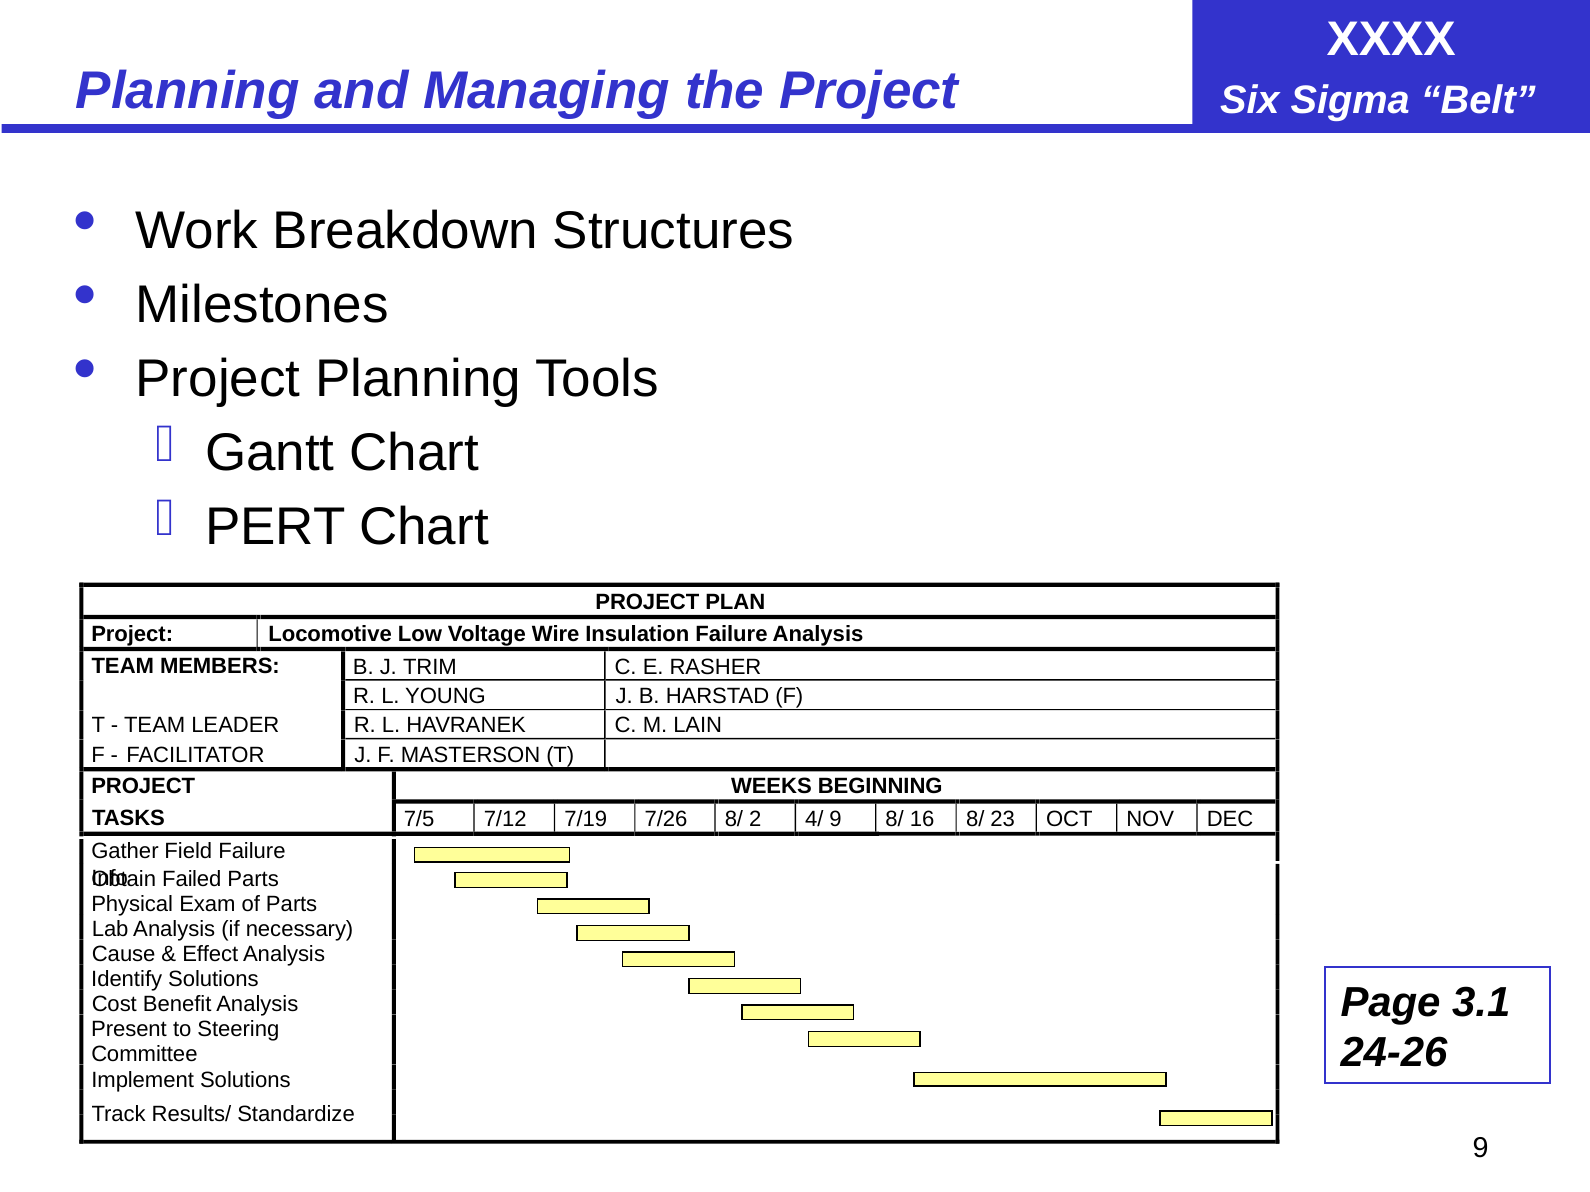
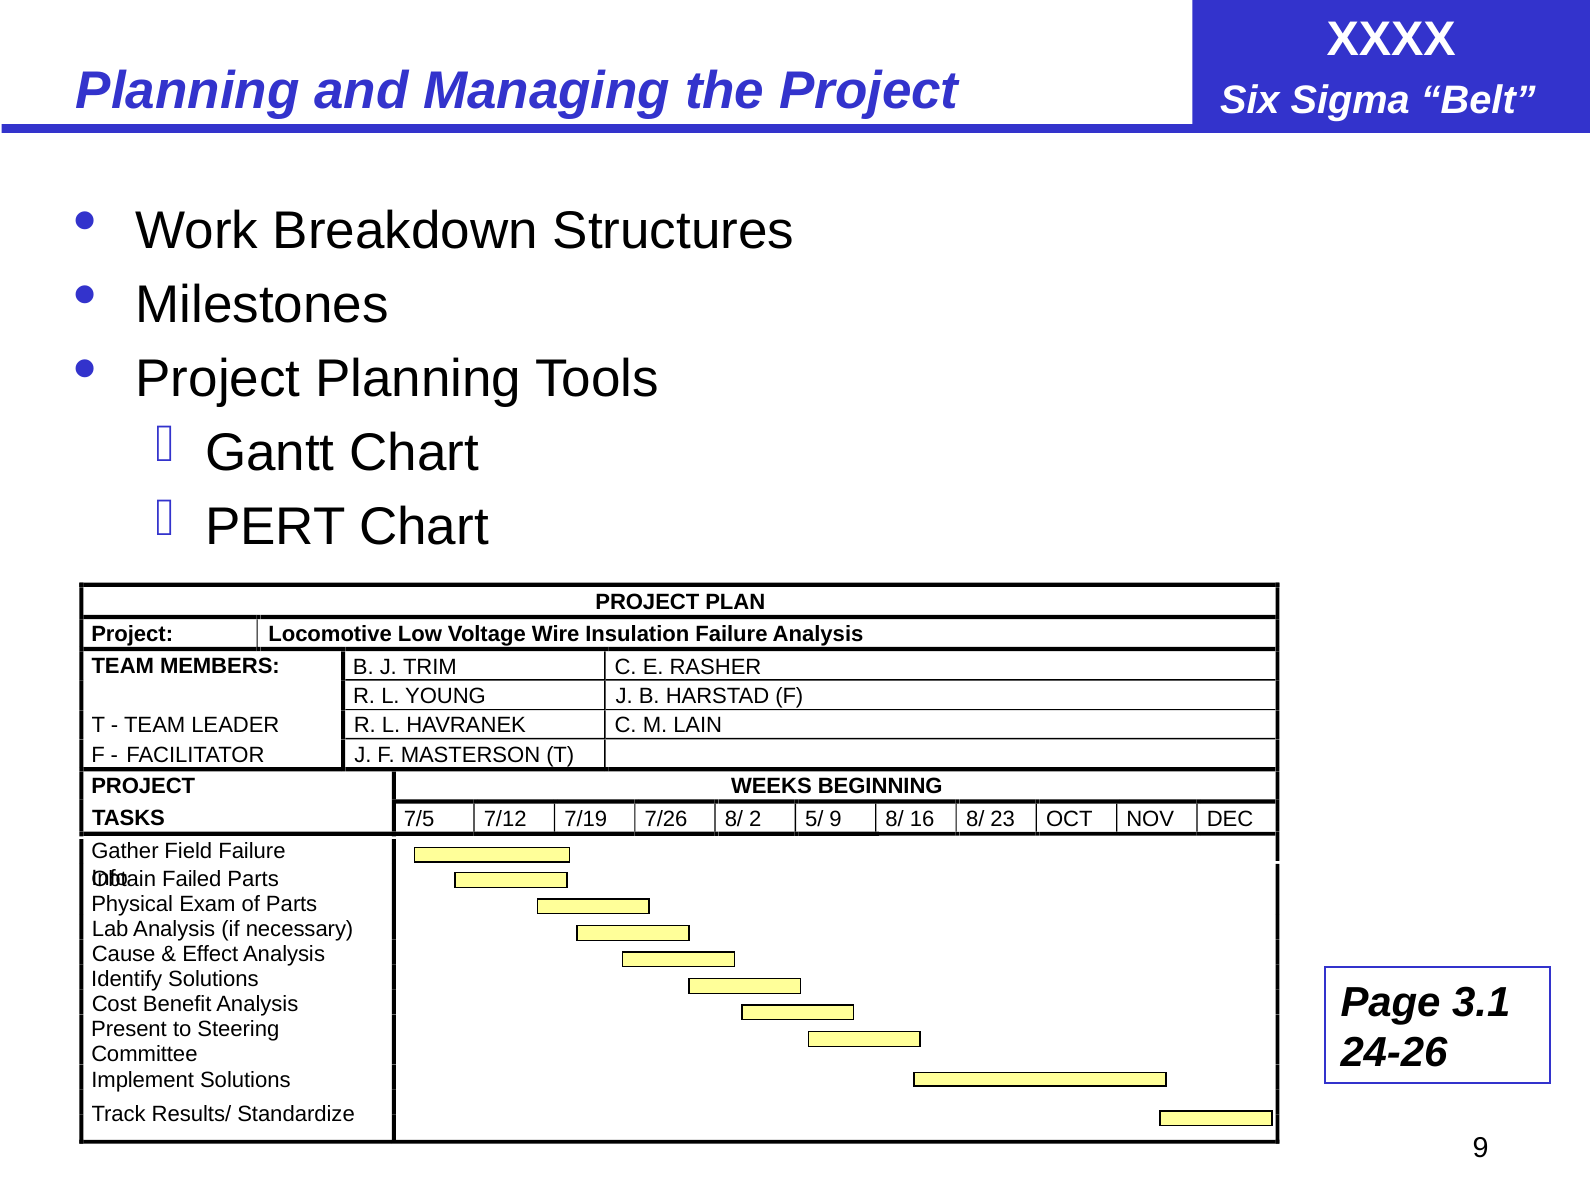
4/: 4/ -> 5/
